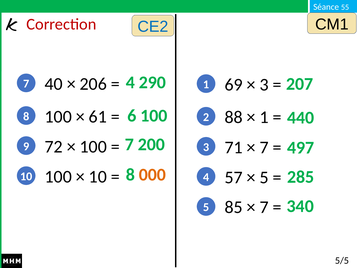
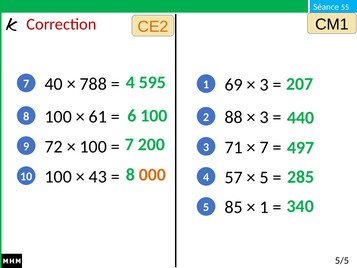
CE2 colour: blue -> orange
290: 290 -> 595
206: 206 -> 788
1 at (264, 117): 1 -> 3
10 at (98, 177): 10 -> 43
7 at (264, 207): 7 -> 1
